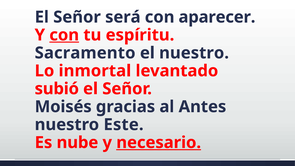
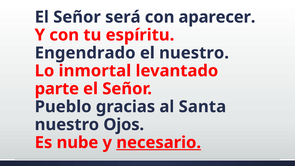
con at (64, 35) underline: present -> none
Sacramento: Sacramento -> Engendrado
subió: subió -> parte
Moisés: Moisés -> Pueblo
Antes: Antes -> Santa
Este: Este -> Ojos
